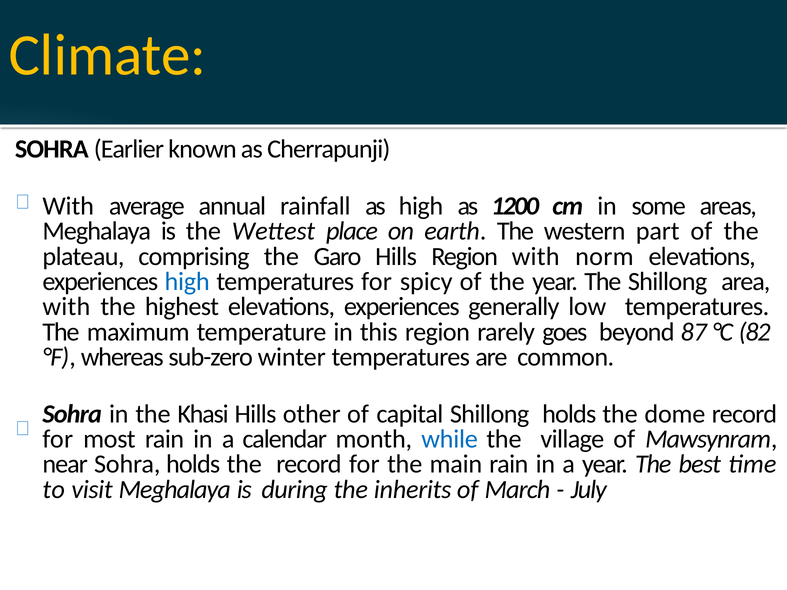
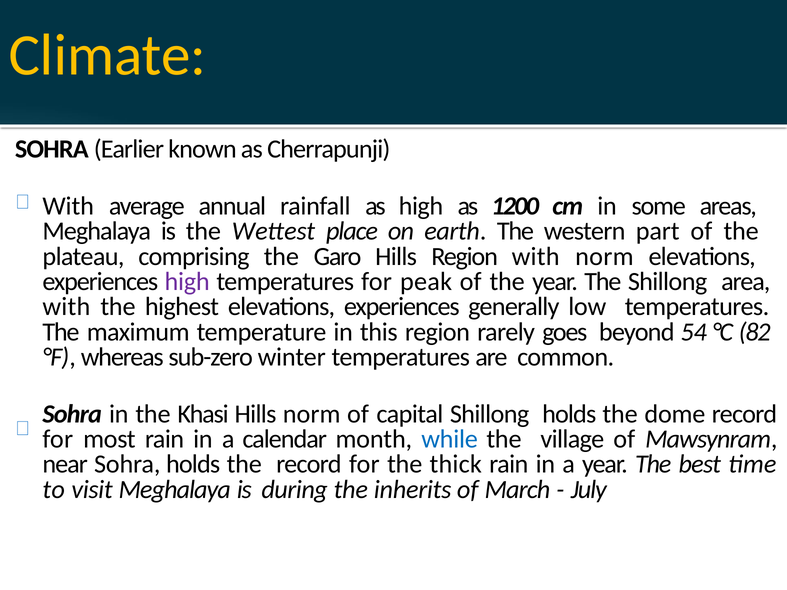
high at (187, 282) colour: blue -> purple
spicy: spicy -> peak
87: 87 -> 54
Hills other: other -> norm
main: main -> thick
